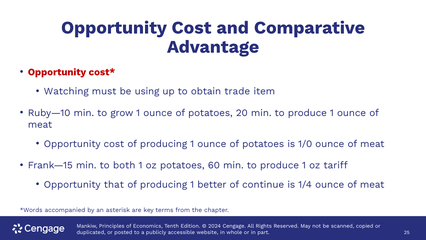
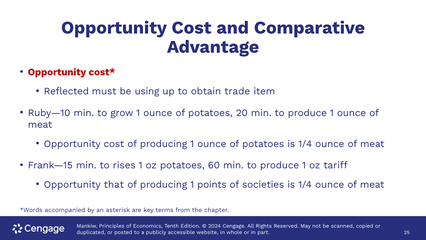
Watching: Watching -> Reflected
potatoes is 1/0: 1/0 -> 1/4
both: both -> rises
better: better -> points
continue: continue -> societies
